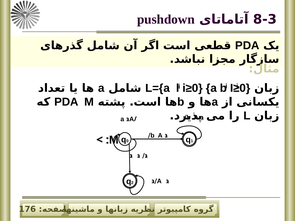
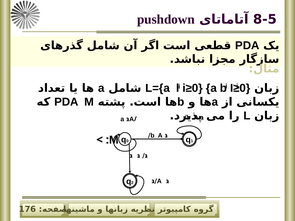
8-3: 8-3 -> 8-5
